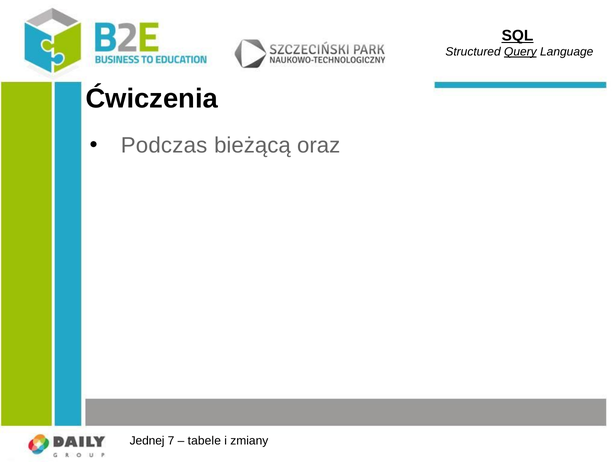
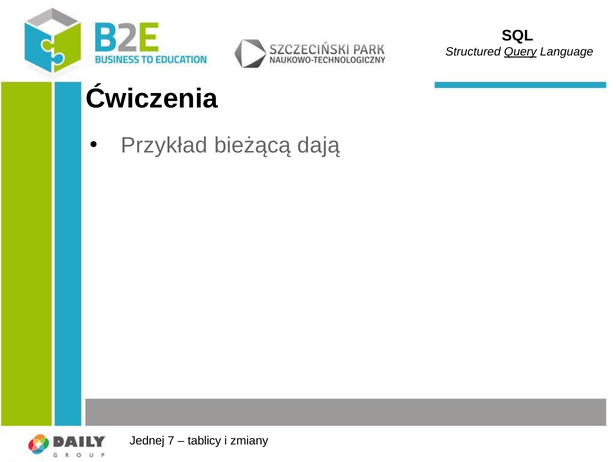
SQL underline: present -> none
Podczas: Podczas -> Przykład
oraz: oraz -> dają
tabele: tabele -> tablicy
